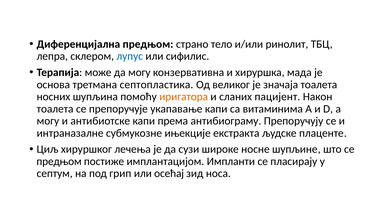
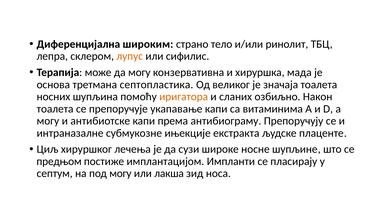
Диференцијална предњом: предњом -> широким
лупус colour: blue -> orange
пацијент: пацијент -> озбиљно
под грип: грип -> могу
осећај: осећај -> лакша
